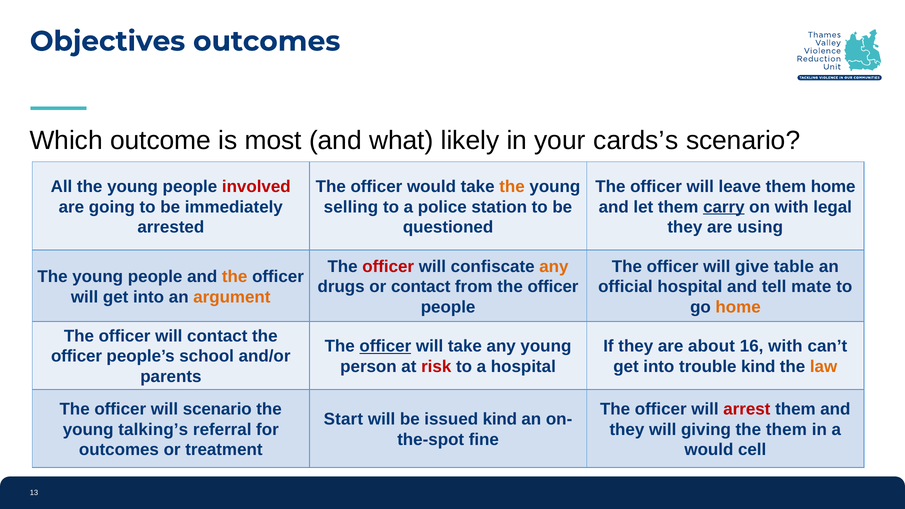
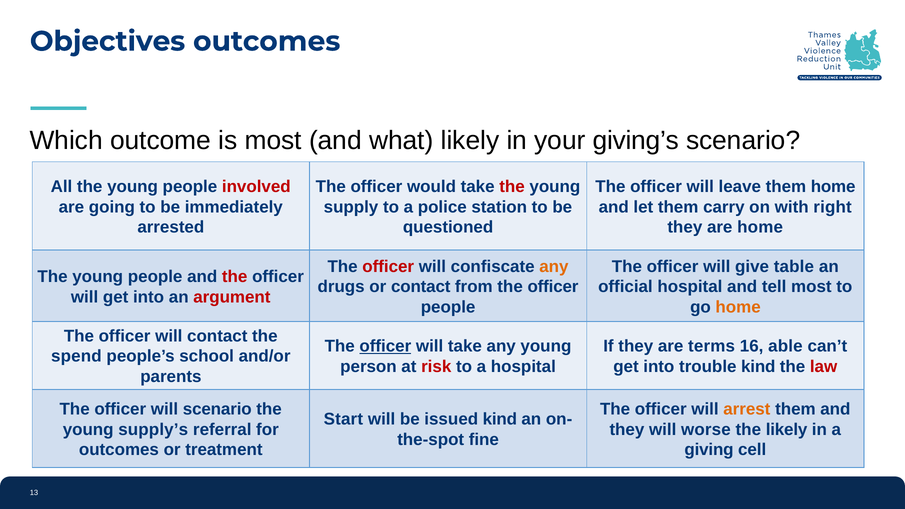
cards’s: cards’s -> giving’s
the at (512, 187) colour: orange -> red
selling: selling -> supply
carry underline: present -> none
legal: legal -> right
are using: using -> home
the at (235, 277) colour: orange -> red
tell mate: mate -> most
argument colour: orange -> red
about: about -> terms
16 with: with -> able
officer at (76, 356): officer -> spend
law colour: orange -> red
arrest colour: red -> orange
talking’s: talking’s -> supply’s
giving: giving -> worse
the them: them -> likely
would at (709, 450): would -> giving
